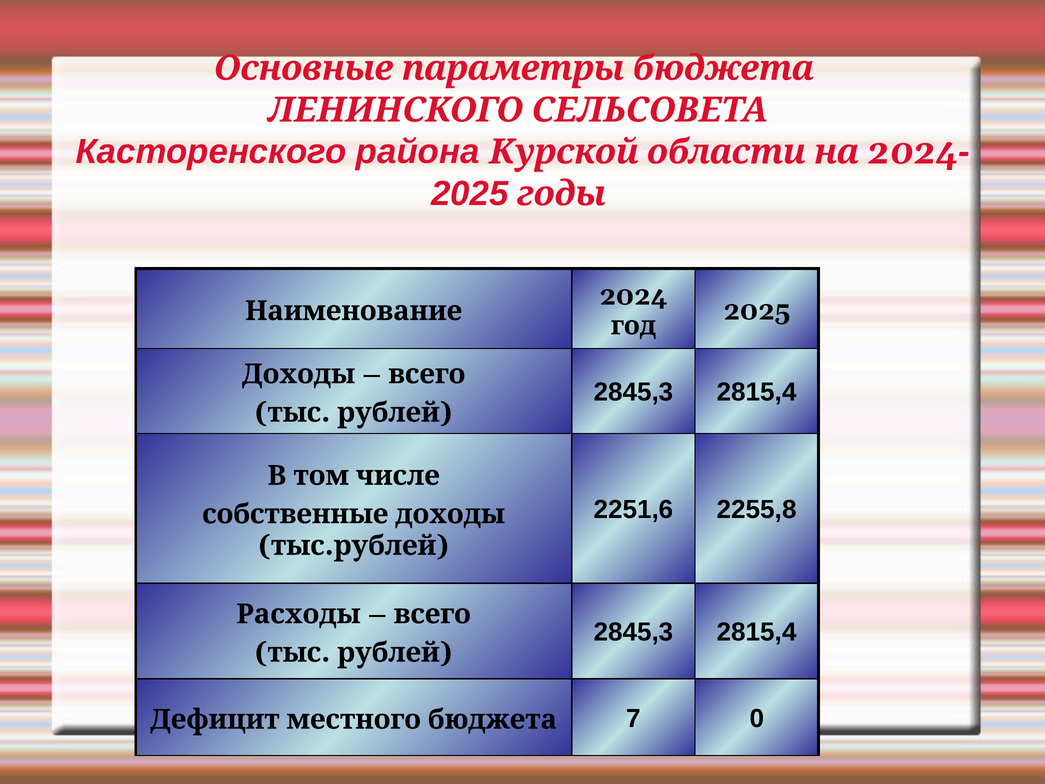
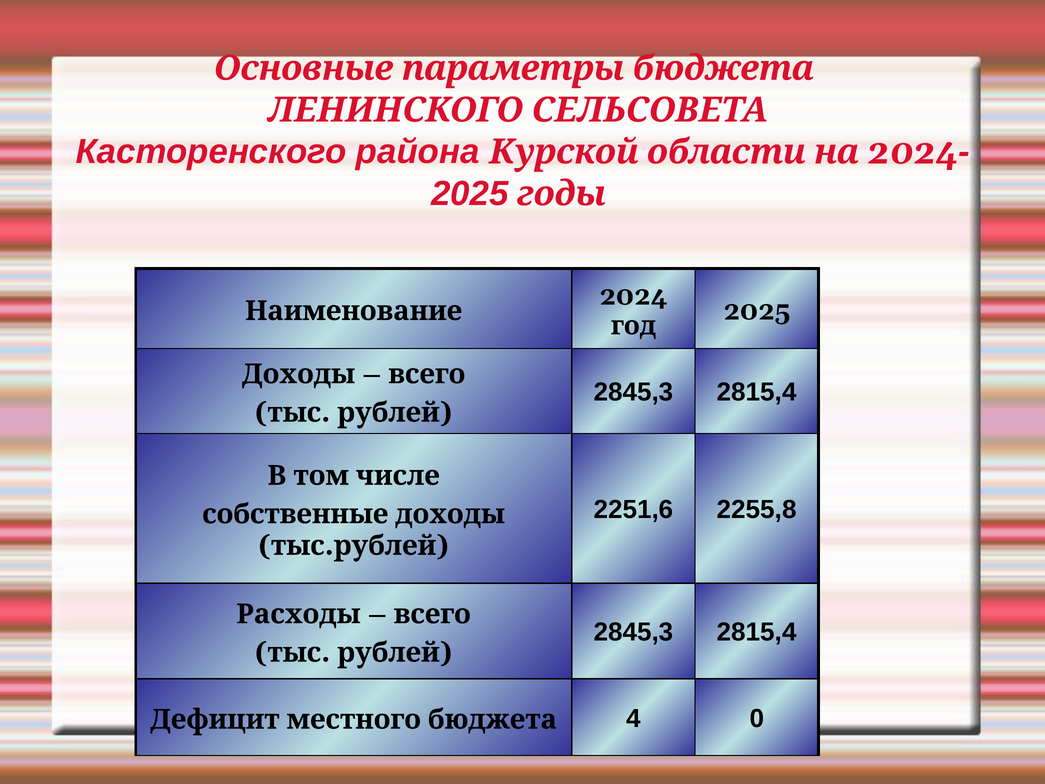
7: 7 -> 4
